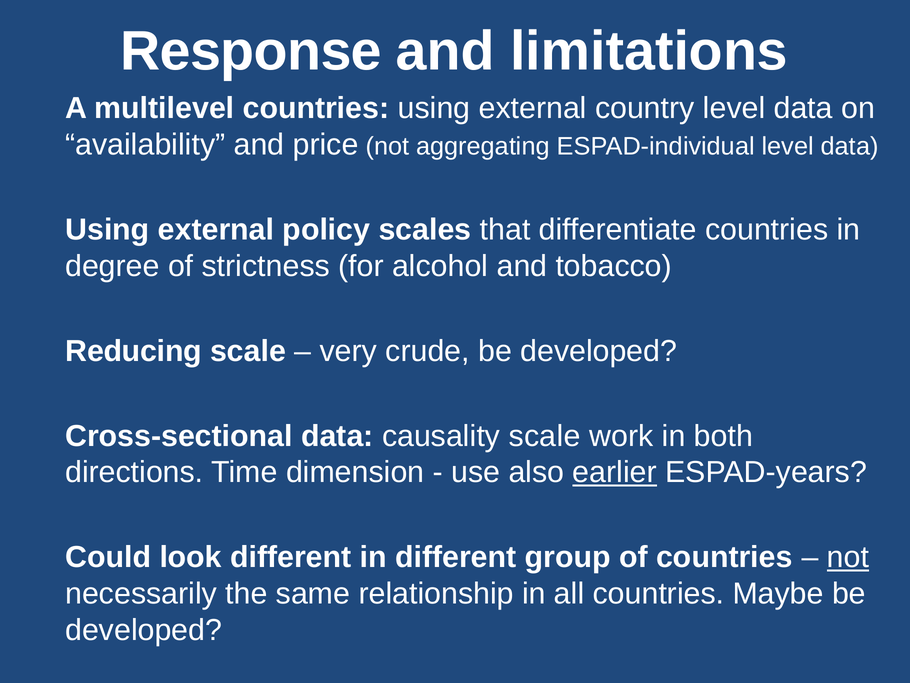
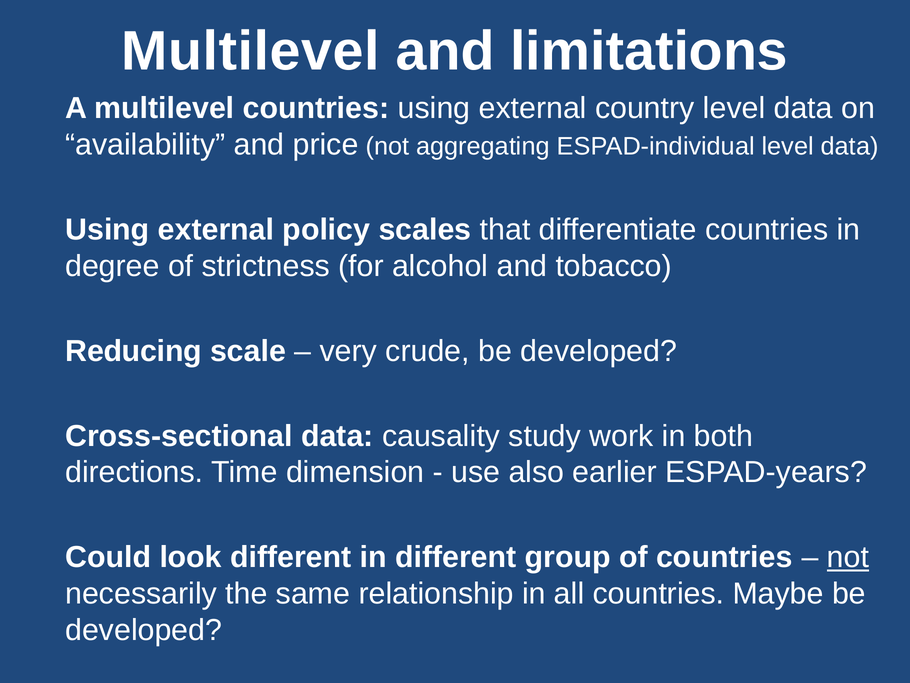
Response at (251, 51): Response -> Multilevel
causality scale: scale -> study
earlier underline: present -> none
